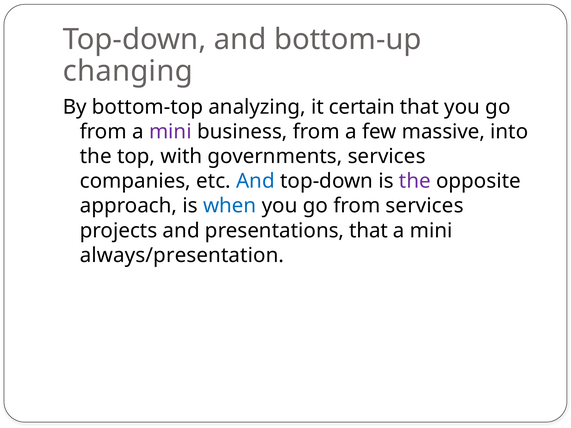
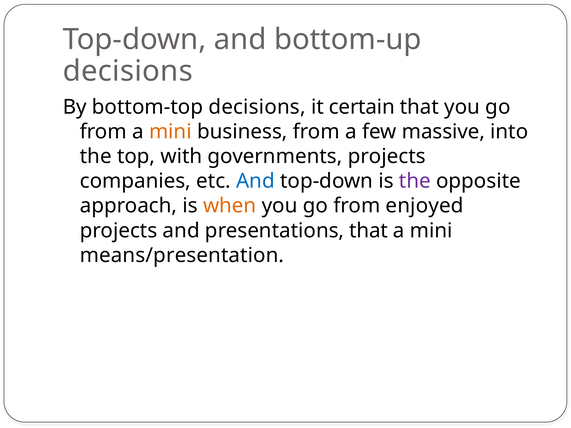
changing at (128, 71): changing -> decisions
bottom-top analyzing: analyzing -> decisions
mini at (170, 132) colour: purple -> orange
governments services: services -> projects
when colour: blue -> orange
from services: services -> enjoyed
always/presentation: always/presentation -> means/presentation
